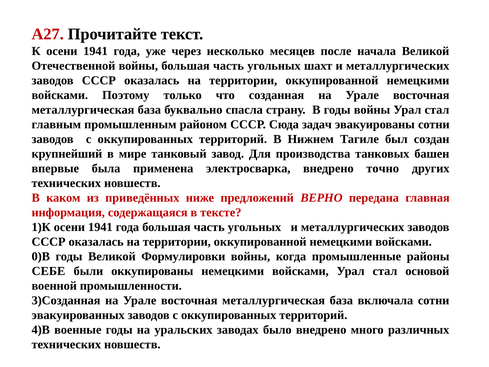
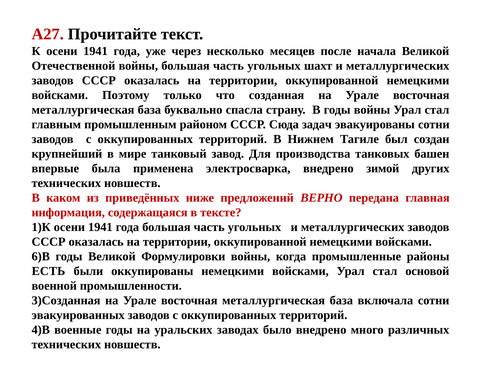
точно: точно -> зимой
0)В: 0)В -> 6)В
СЕБЕ: СЕБЕ -> ЕСТЬ
